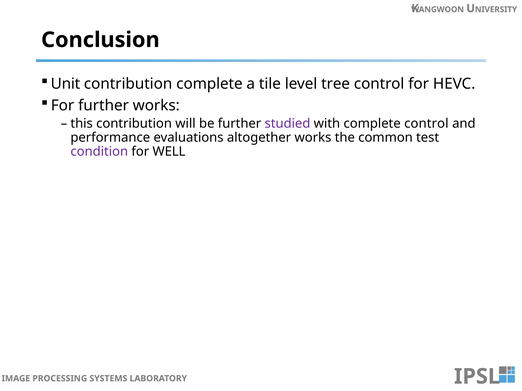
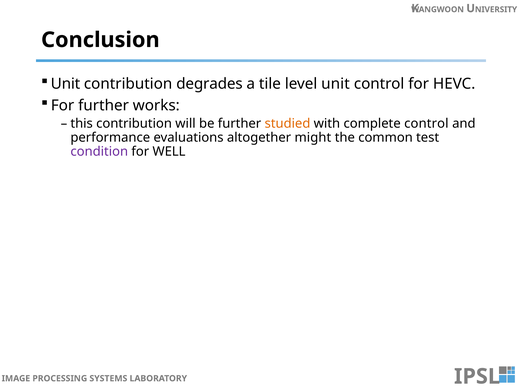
contribution complete: complete -> degrades
level tree: tree -> unit
studied colour: purple -> orange
altogether works: works -> might
